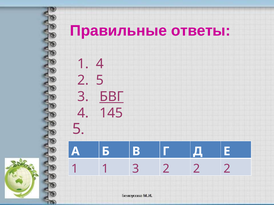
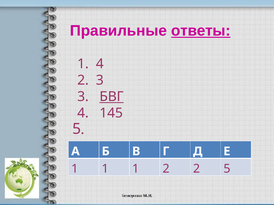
ответы underline: none -> present
5 at (100, 80): 5 -> 3
1 1 3: 3 -> 1
2 2 2: 2 -> 5
